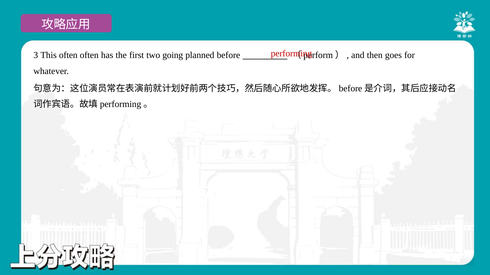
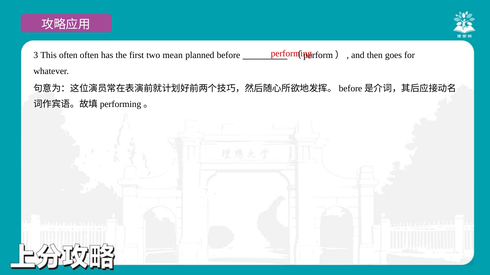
going: going -> mean
